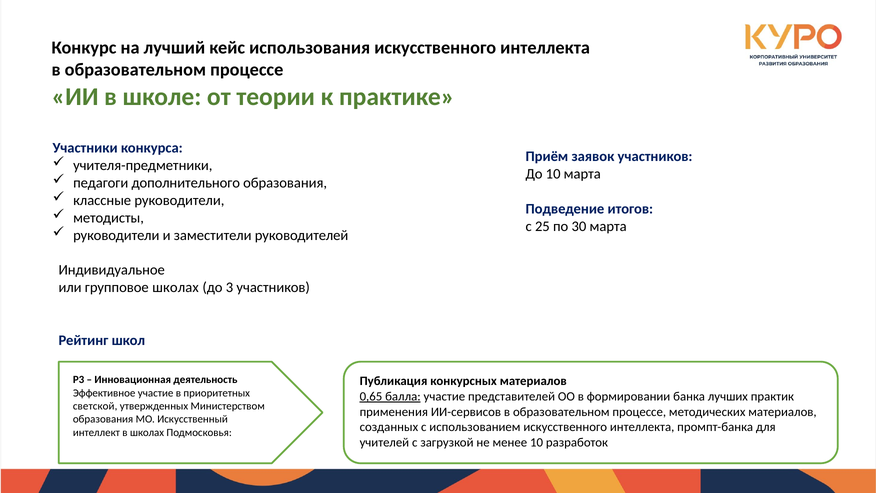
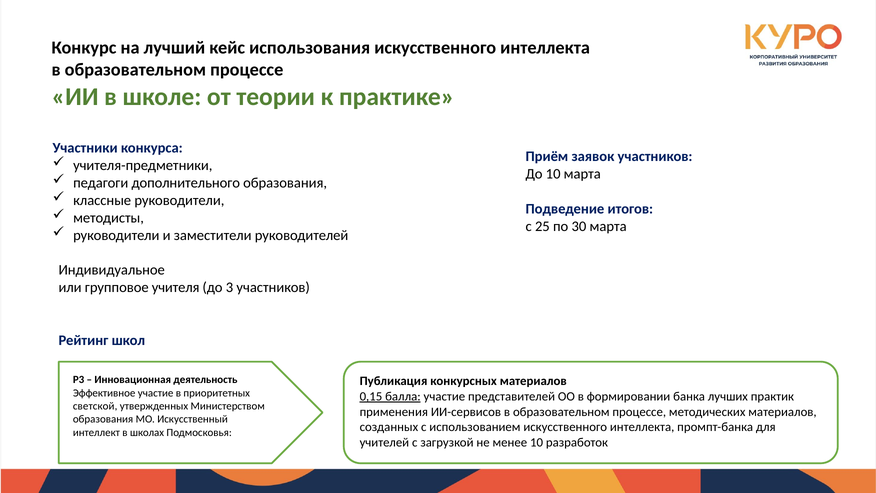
групповое школах: школах -> учителя
0,65: 0,65 -> 0,15
